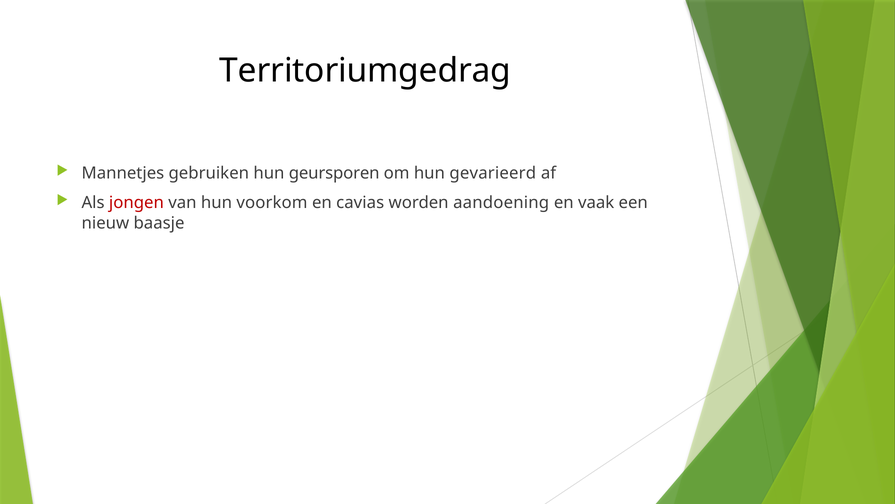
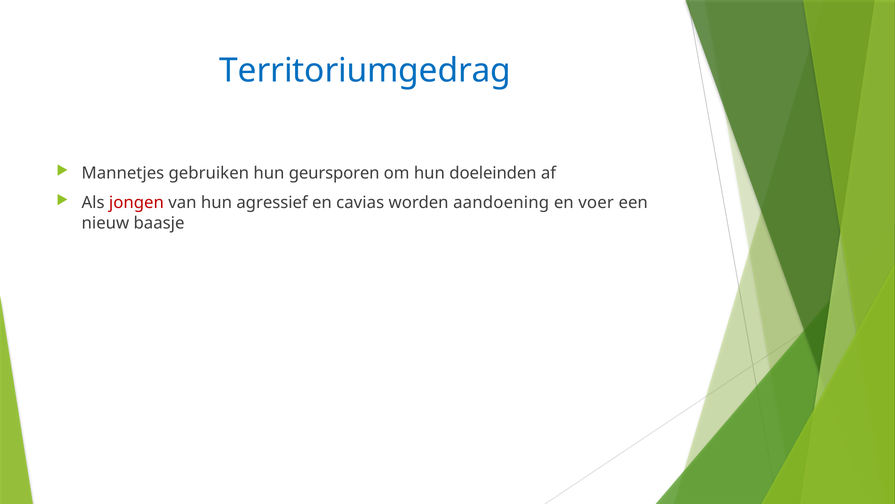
Territoriumgedrag colour: black -> blue
gevarieerd: gevarieerd -> doeleinden
voorkom: voorkom -> agressief
vaak: vaak -> voer
